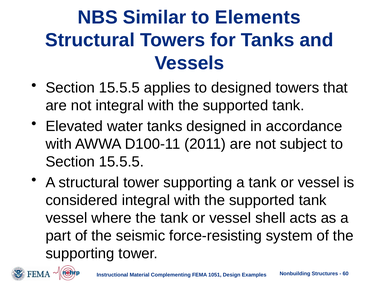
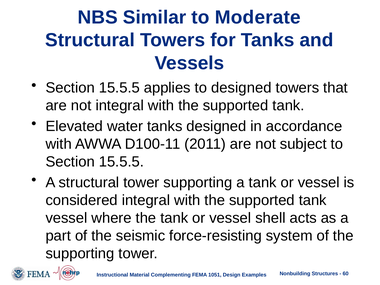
Elements: Elements -> Moderate
